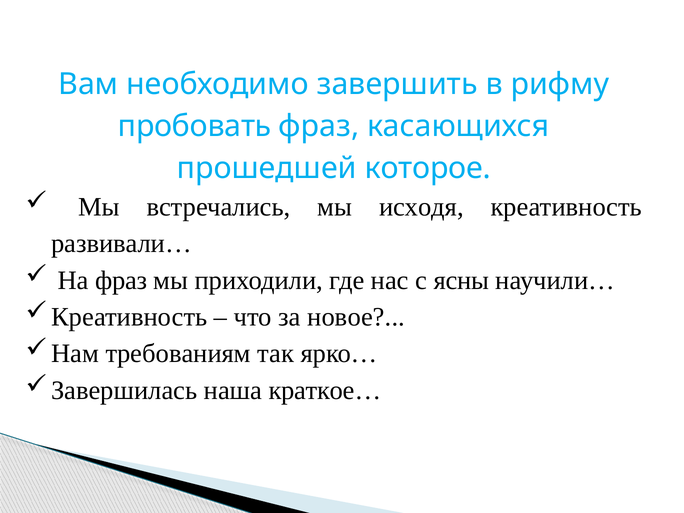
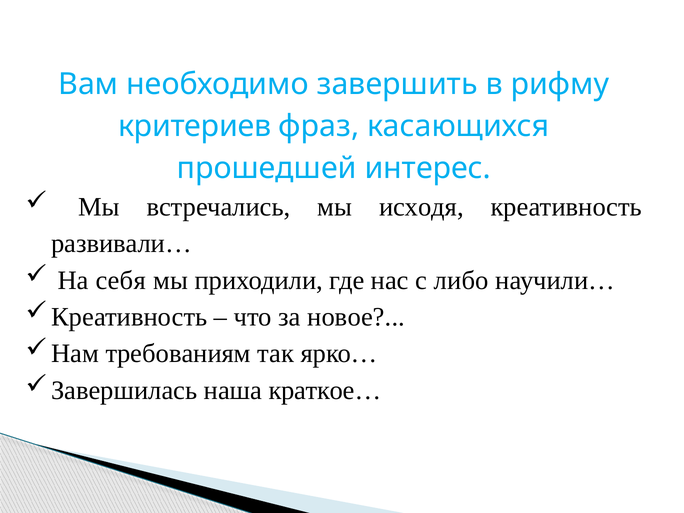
пробовать: пробовать -> критериев
которое: которое -> интерес
На фраз: фраз -> себя
ясны: ясны -> либо
